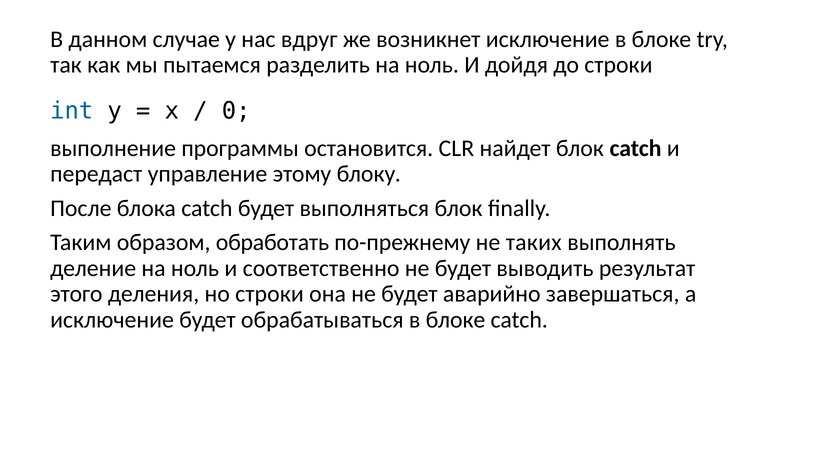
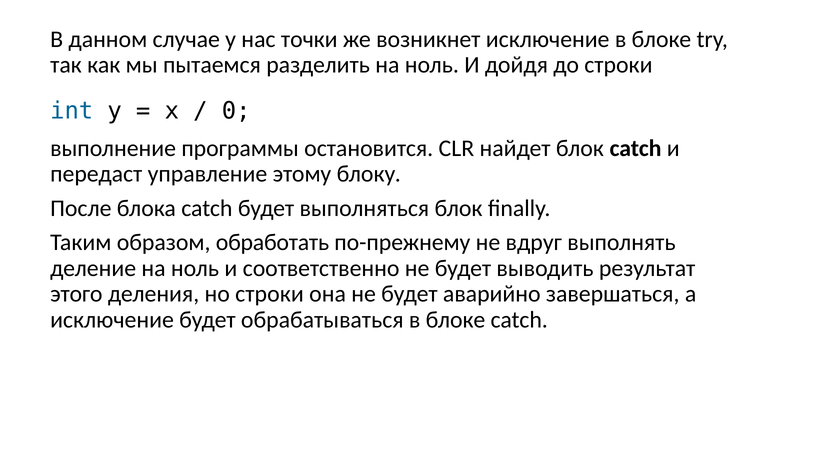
вдруг: вдруг -> точки
таких: таких -> вдруг
